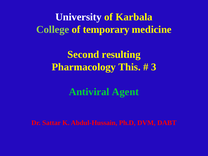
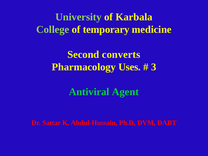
University colour: white -> light green
resulting: resulting -> converts
This: This -> Uses
